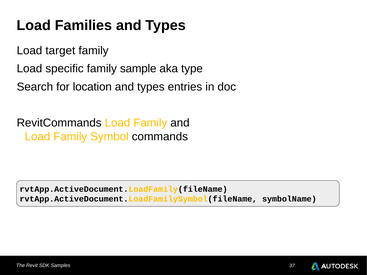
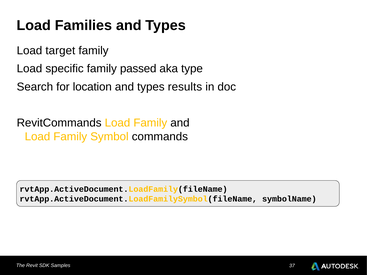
sample: sample -> passed
entries: entries -> results
